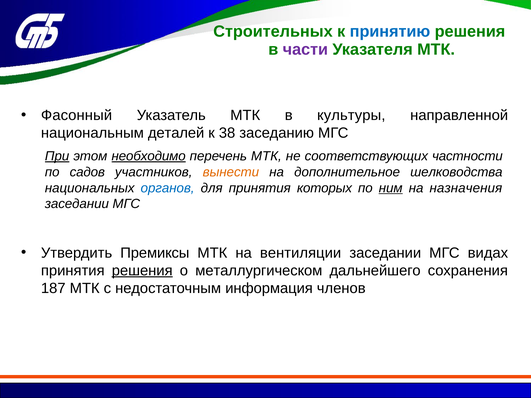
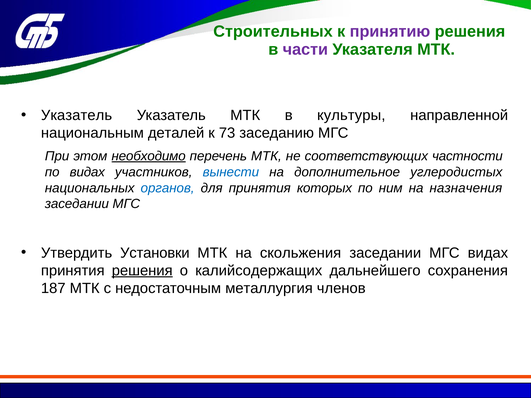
принятию colour: blue -> purple
Фасонный at (77, 115): Фасонный -> Указатель
38: 38 -> 73
При underline: present -> none
по садов: садов -> видах
вынести colour: orange -> blue
шелководства: шелководства -> углеродистых
ним underline: present -> none
Премиксы: Премиксы -> Установки
вентиляции: вентиляции -> скольжения
металлургическом: металлургическом -> калийсодержащих
информация: информация -> металлургия
